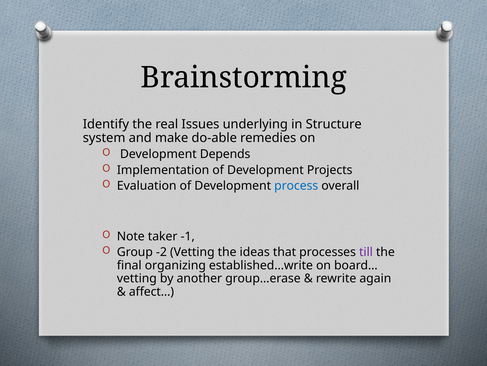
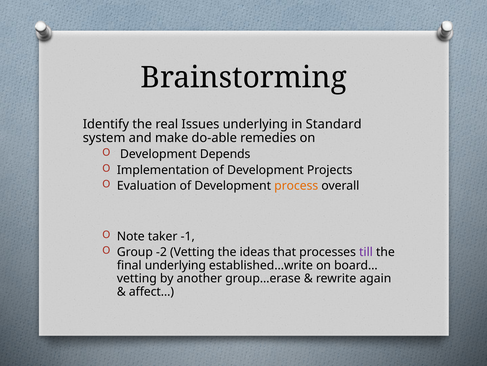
Structure: Structure -> Standard
process colour: blue -> orange
final organizing: organizing -> underlying
